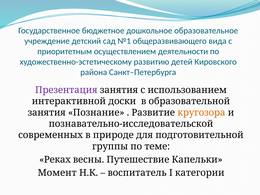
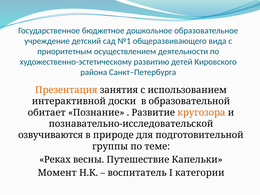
Презентация colour: purple -> orange
занятия at (47, 113): занятия -> обитает
современных: современных -> озвучиваются
